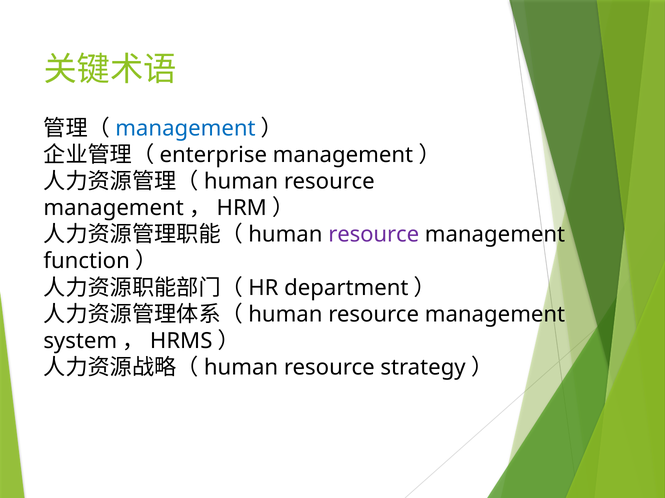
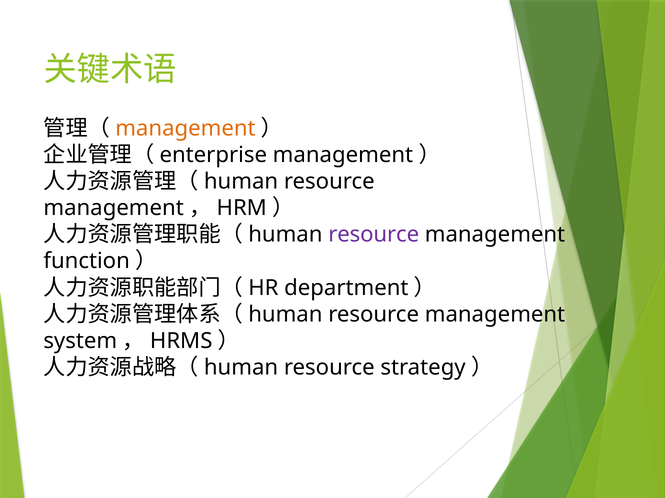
management at (185, 129) colour: blue -> orange
